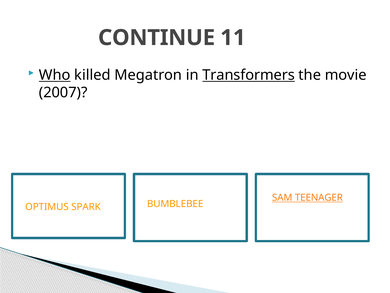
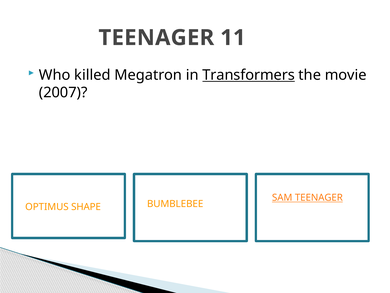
CONTINUE at (157, 38): CONTINUE -> TEENAGER
Who underline: present -> none
SPARK: SPARK -> SHAPE
